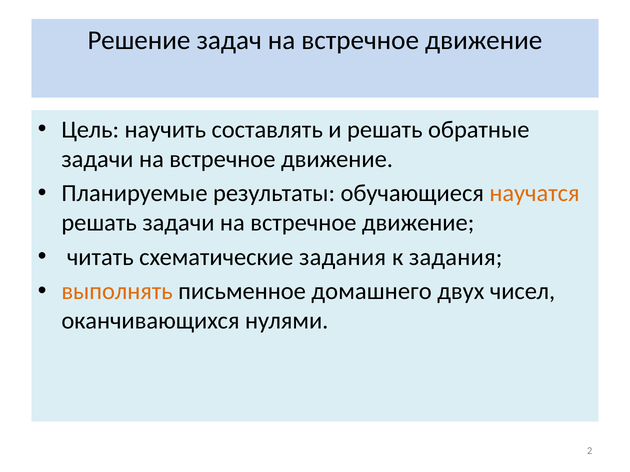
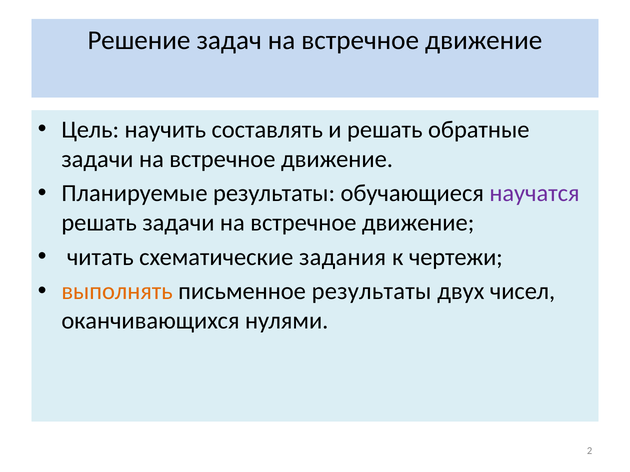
научатся colour: orange -> purple
к задания: задания -> чертежи
письменное домашнего: домашнего -> результаты
